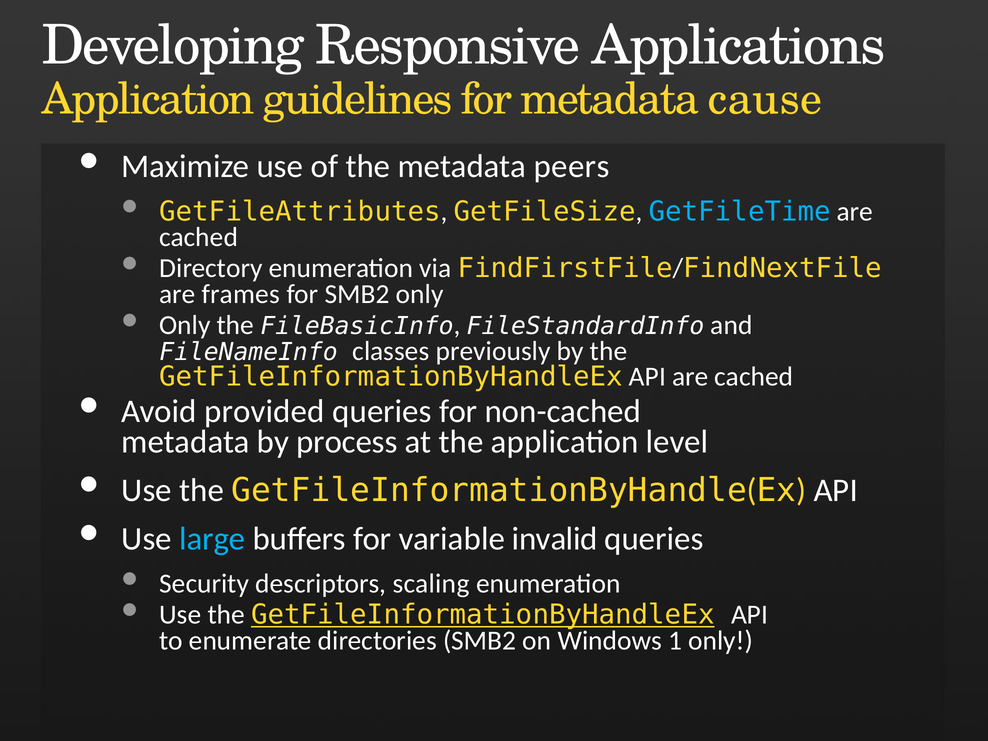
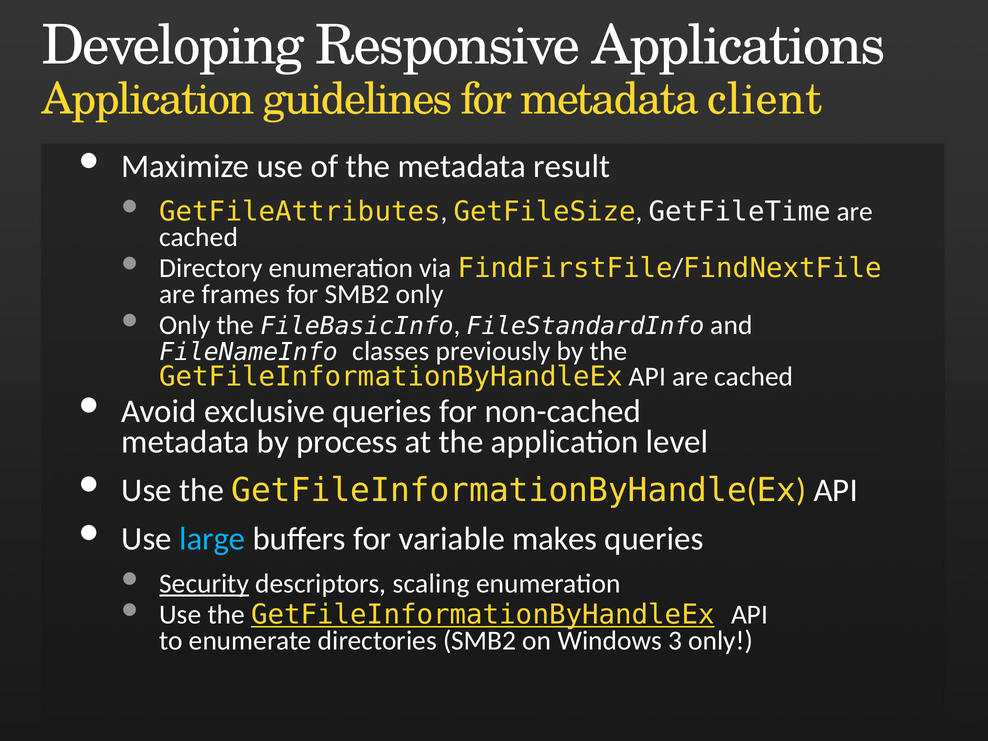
cause: cause -> client
peers: peers -> result
GetFileTime colour: light blue -> white
provided: provided -> exclusive
invalid: invalid -> makes
Security underline: none -> present
1: 1 -> 3
